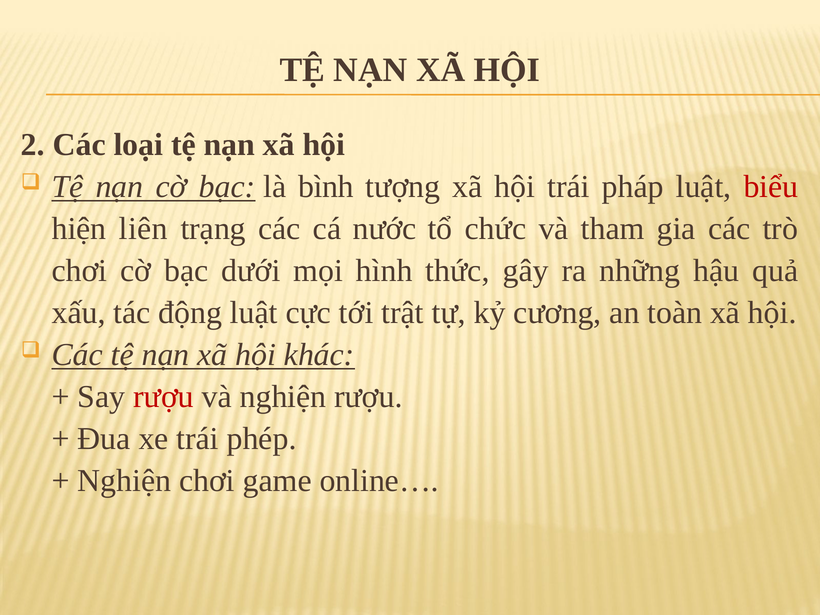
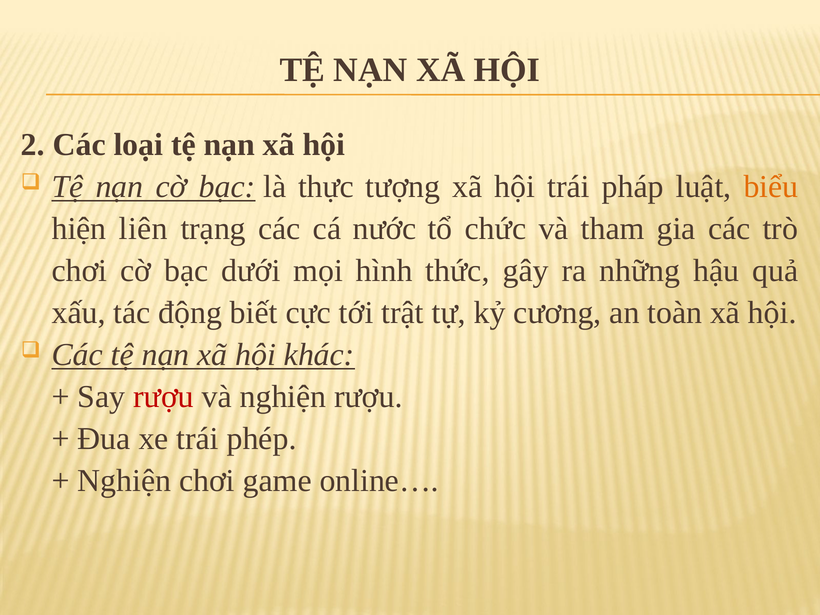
bình: bình -> thực
biểu colour: red -> orange
động luật: luật -> biết
